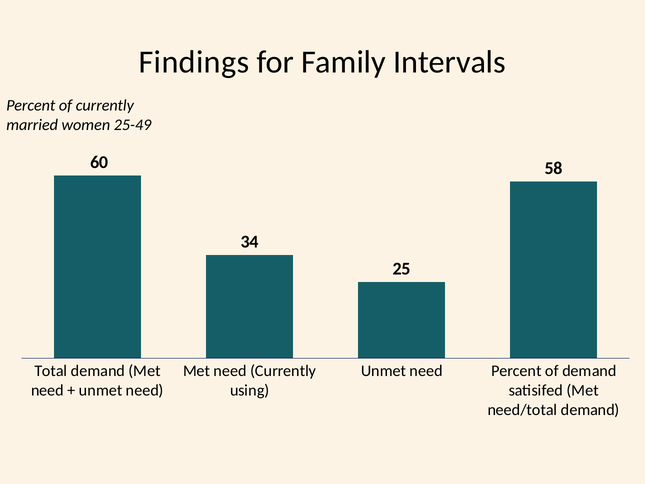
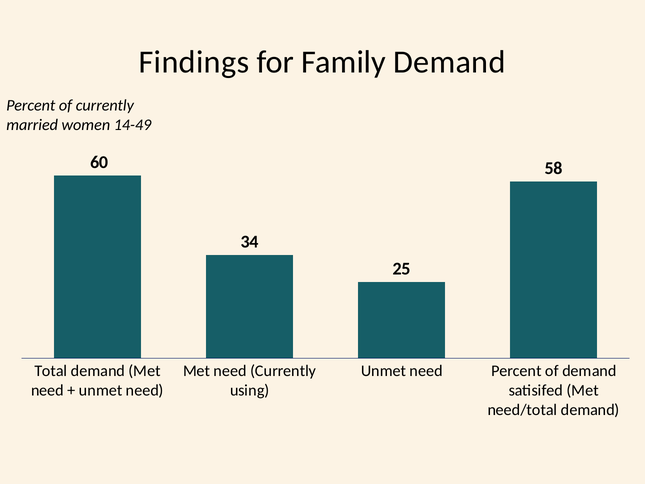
Family Intervals: Intervals -> Demand
25-49: 25-49 -> 14-49
